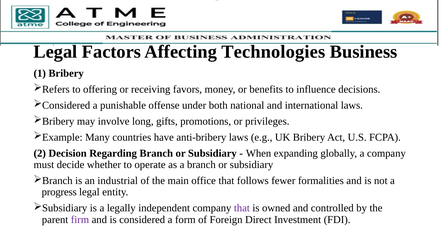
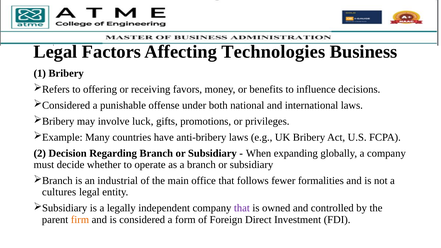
long: long -> luck
progress: progress -> cultures
firm colour: purple -> orange
